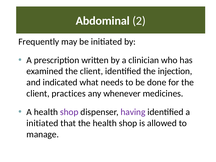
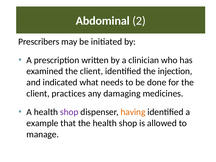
Frequently: Frequently -> Prescribers
whenever: whenever -> damaging
having colour: purple -> orange
initiated at (42, 123): initiated -> example
